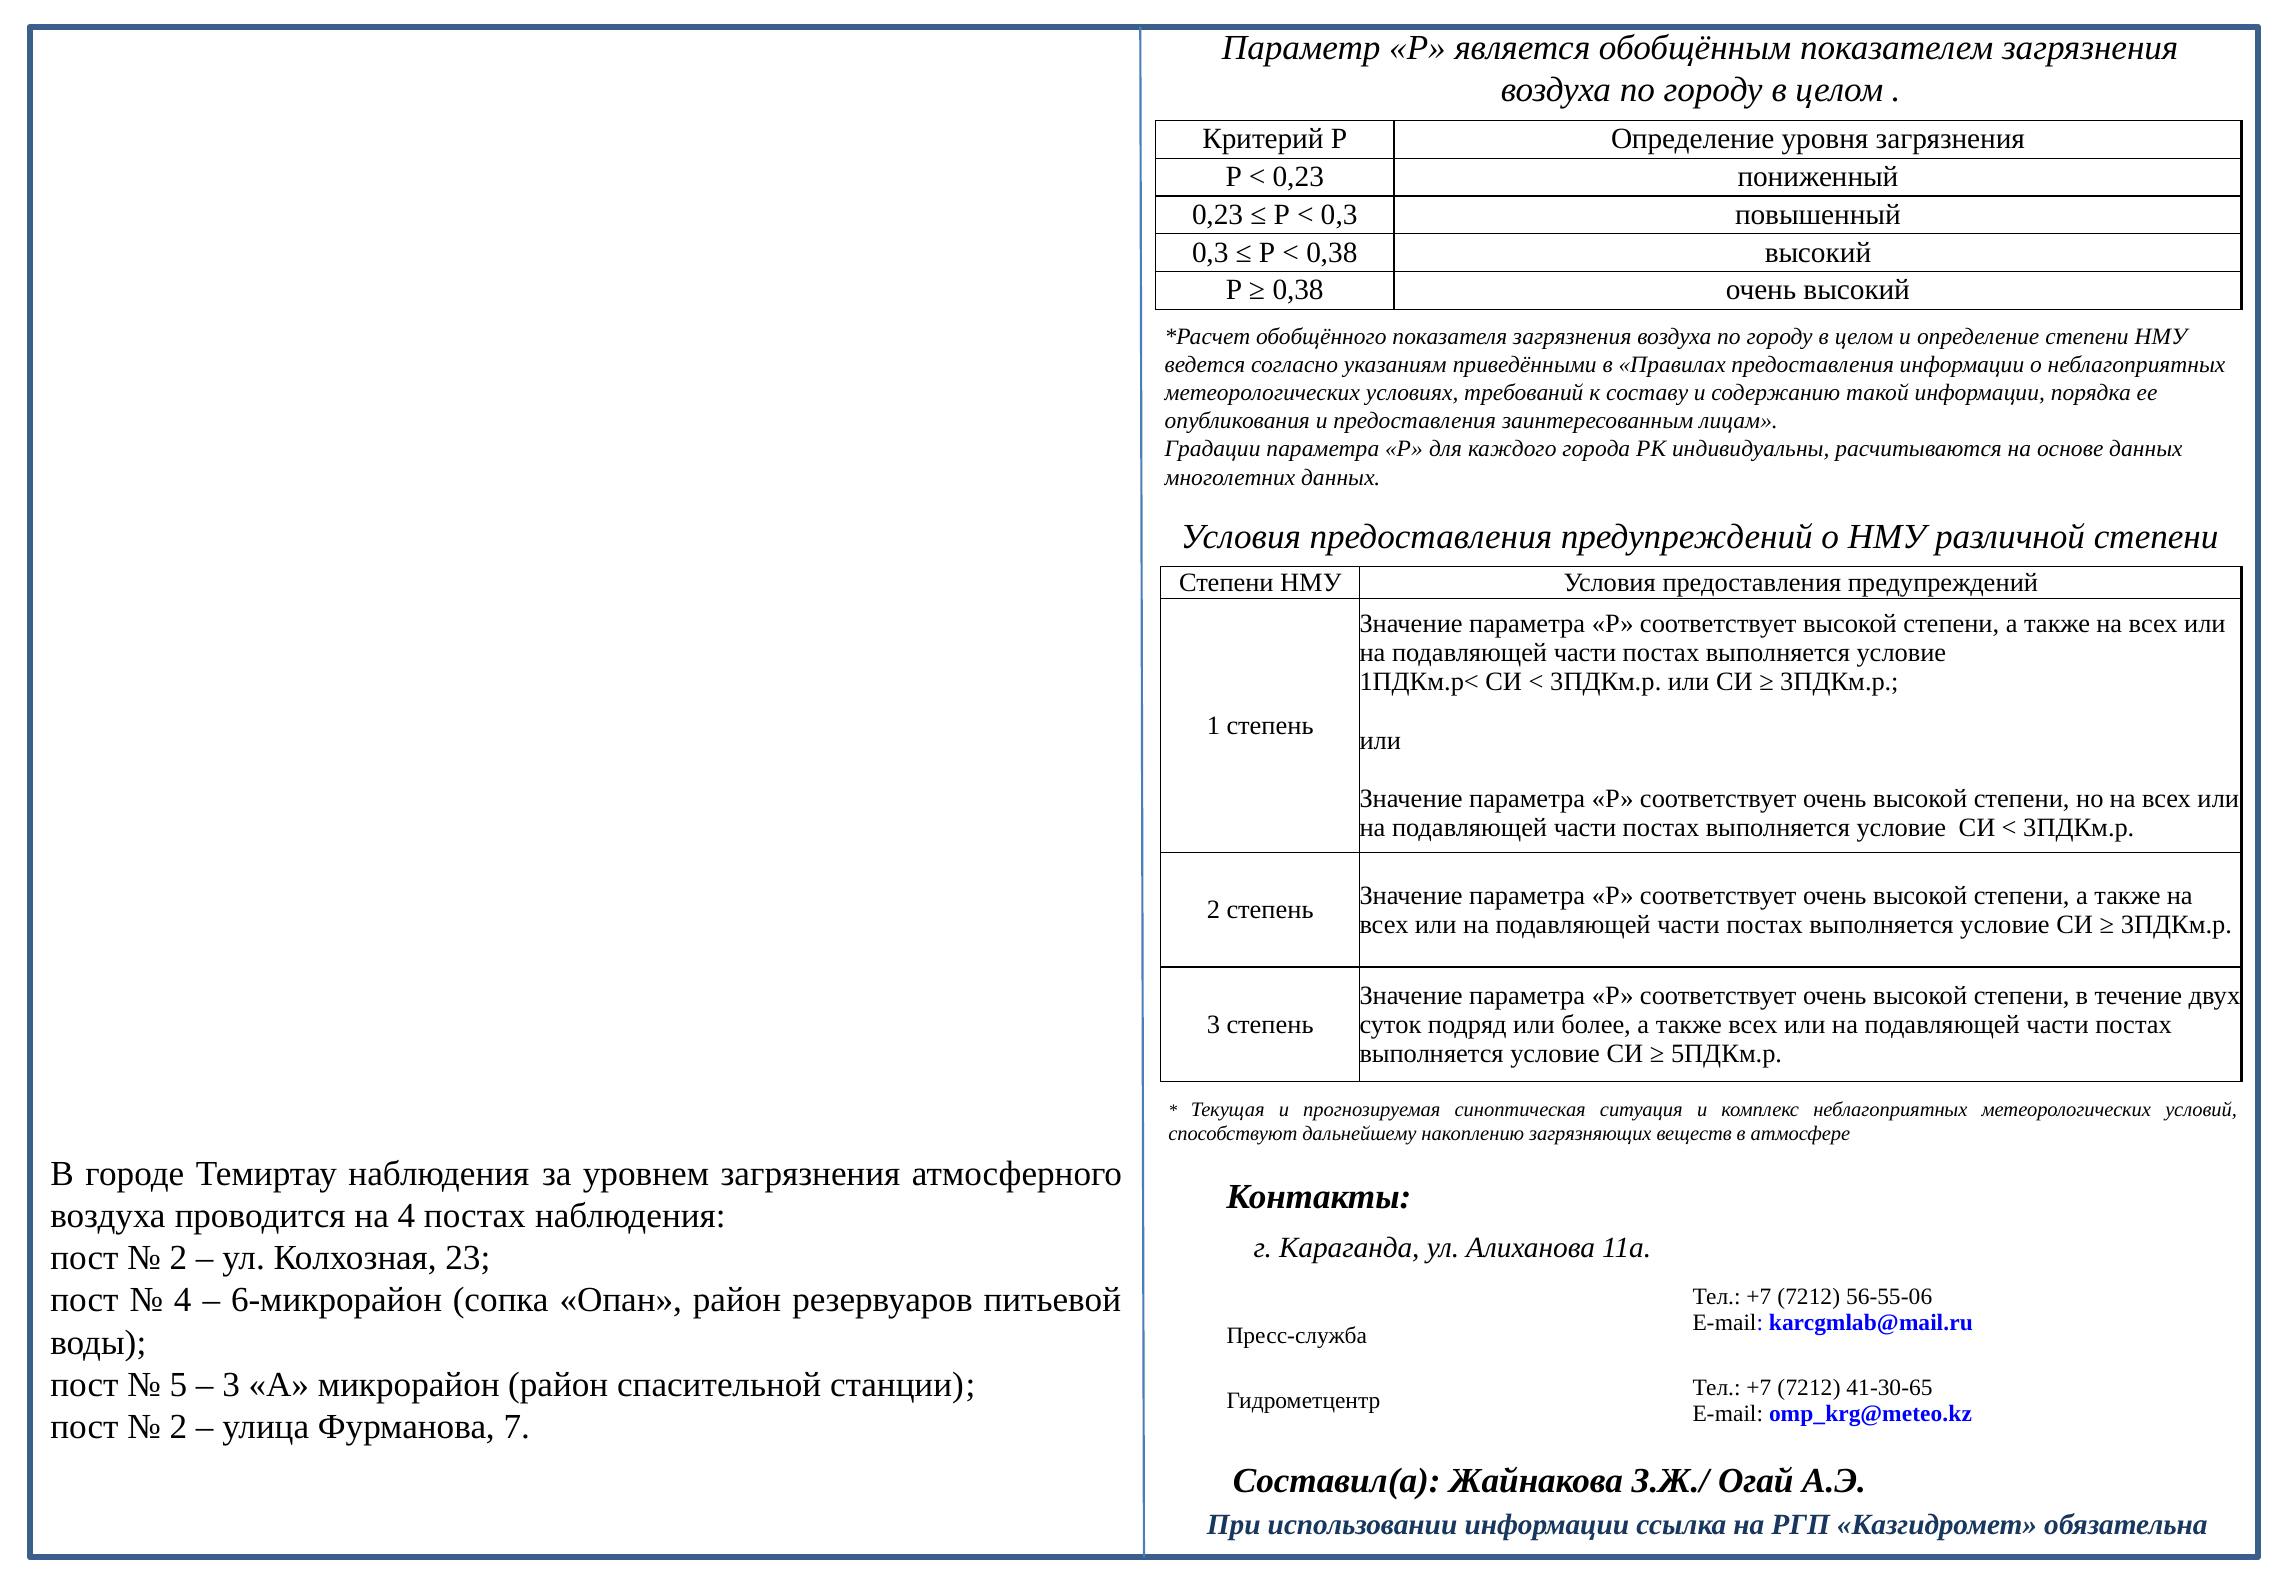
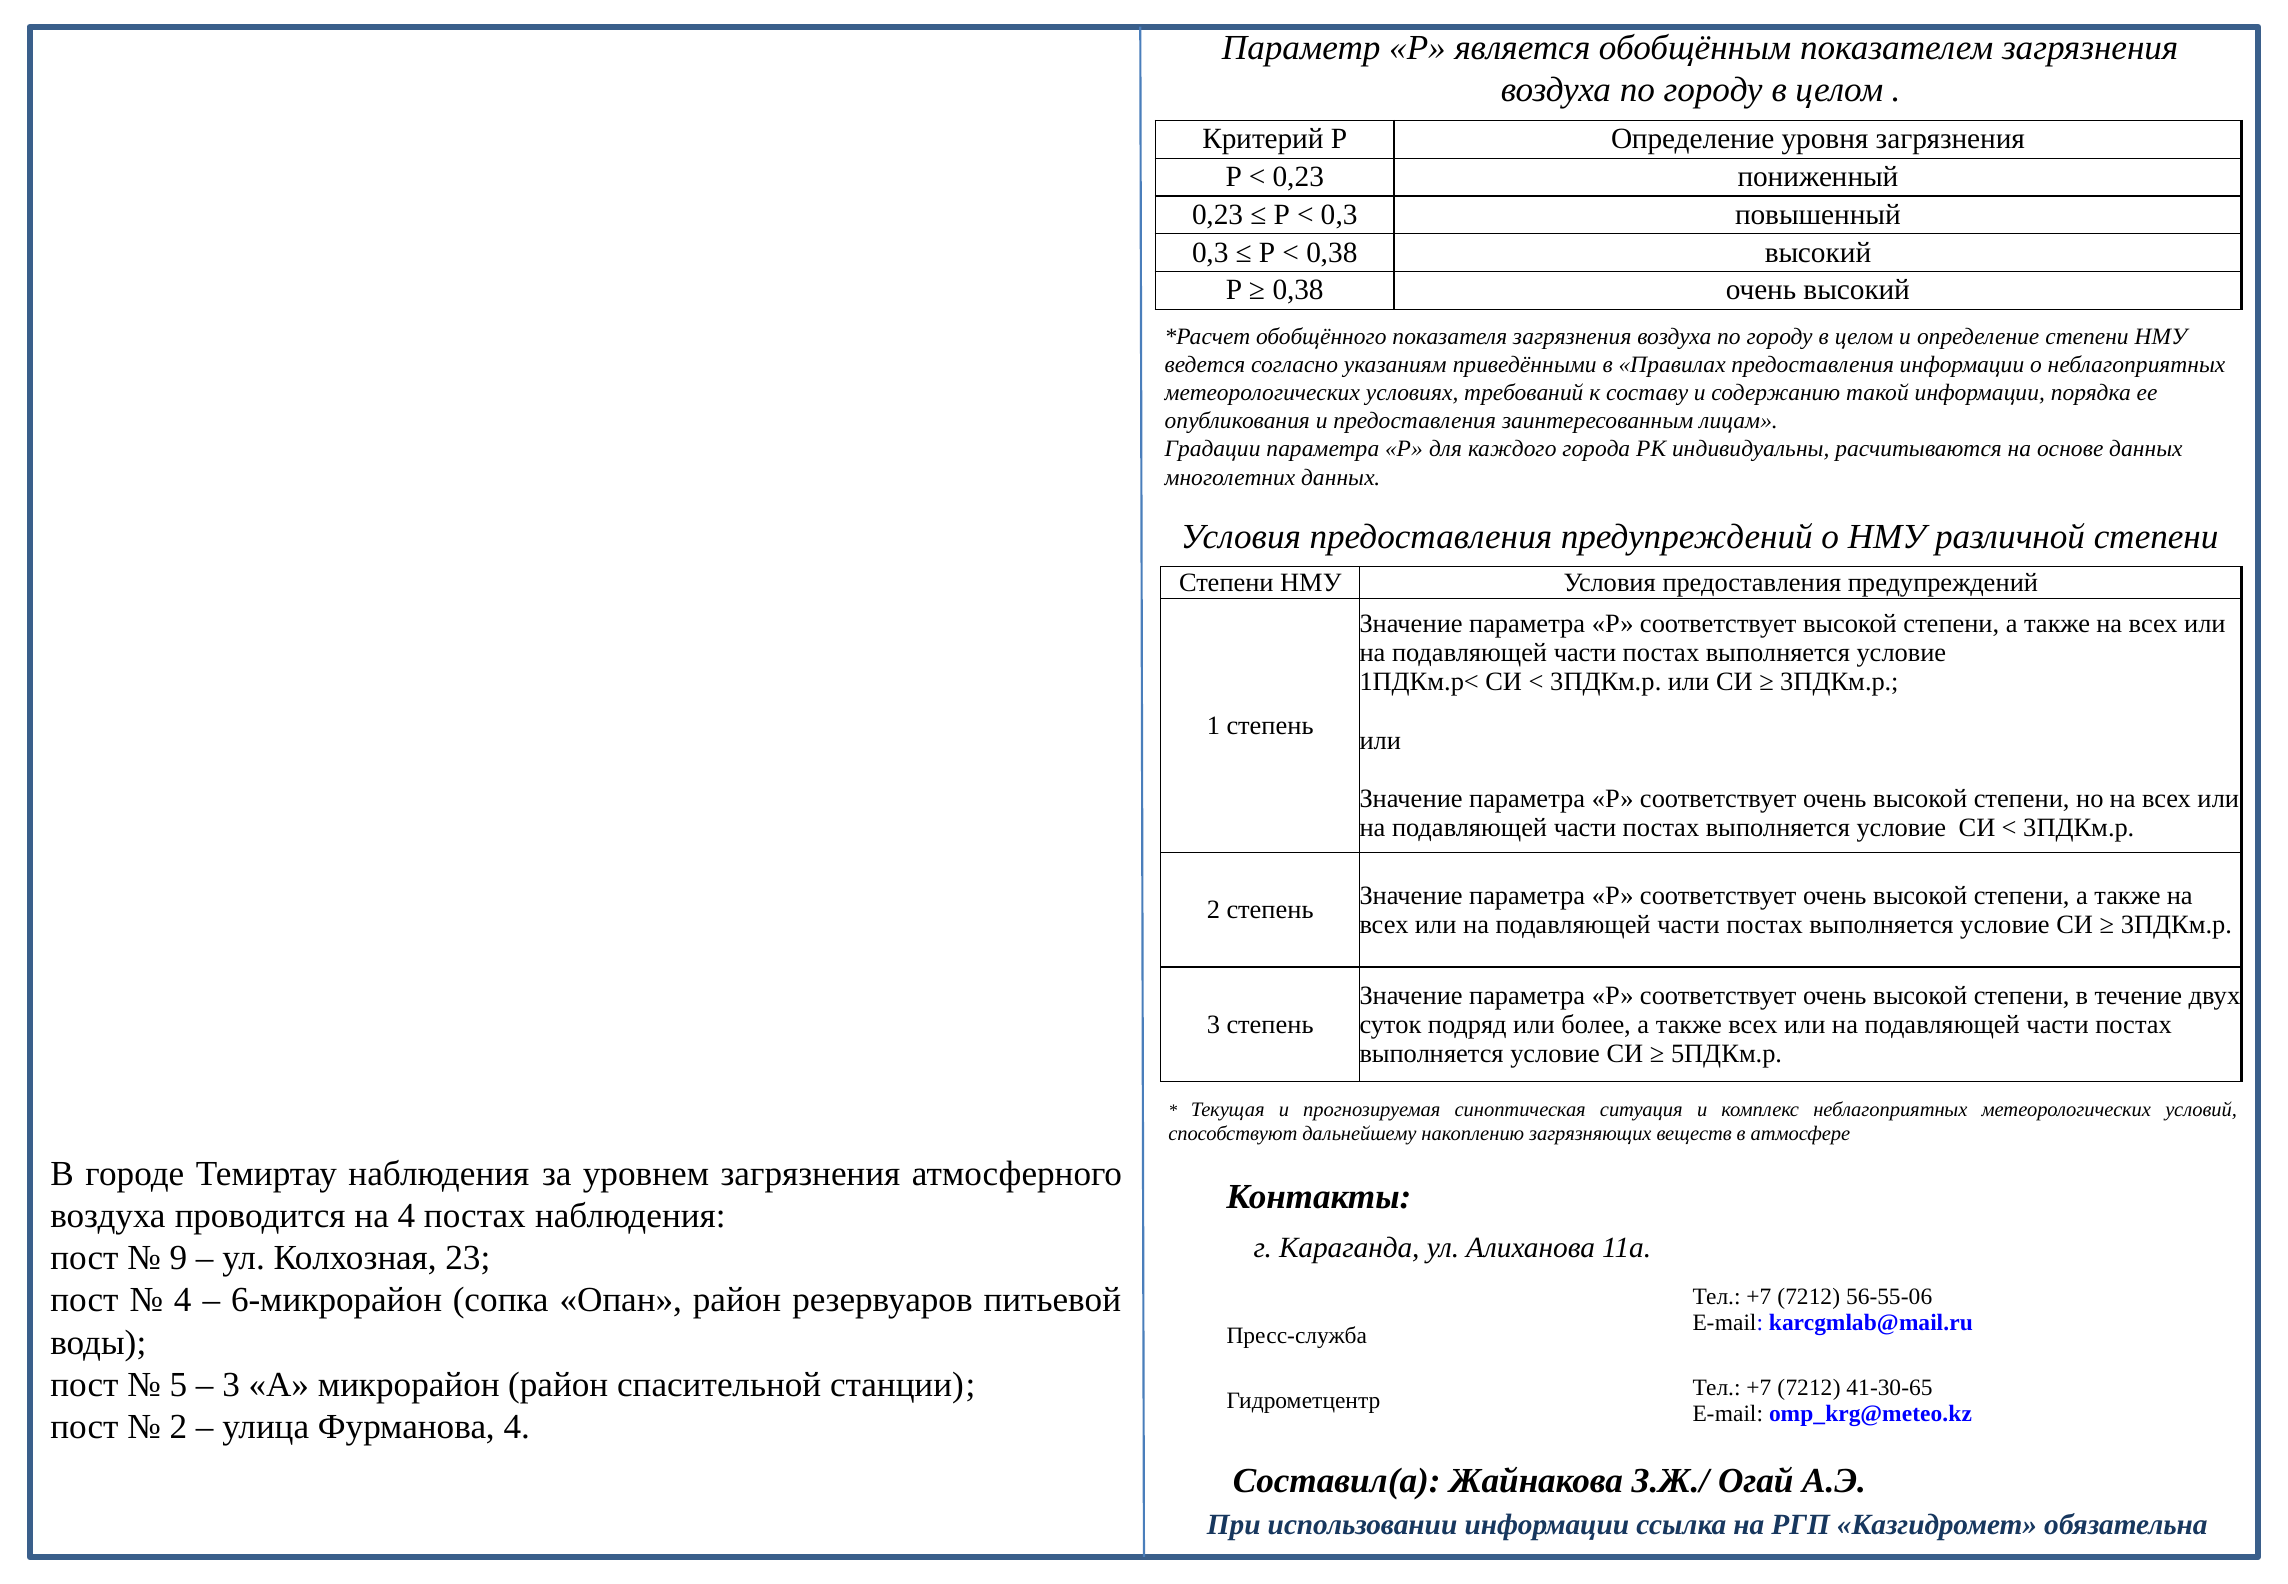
2 at (178, 1258): 2 -> 9
Фурманова 7: 7 -> 4
